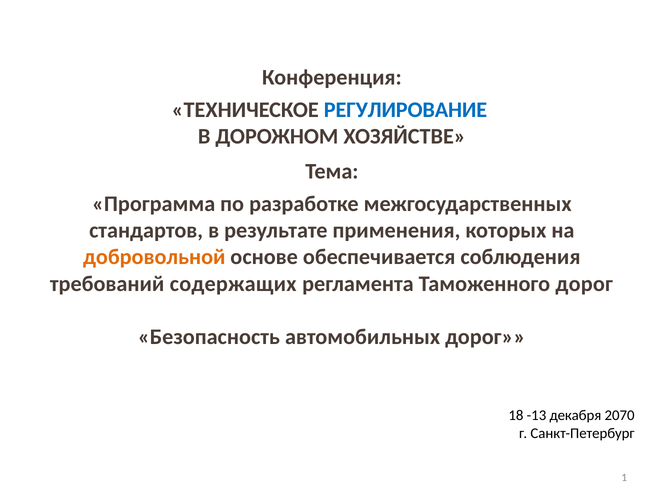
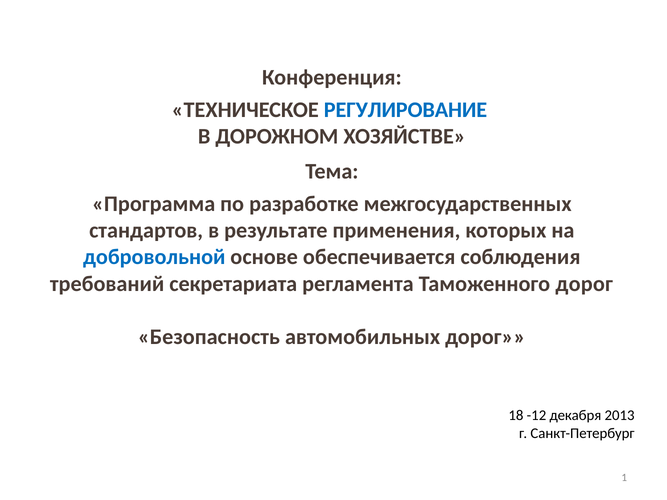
добровольной colour: orange -> blue
содержащих: содержащих -> секретариата
-13: -13 -> -12
2070: 2070 -> 2013
